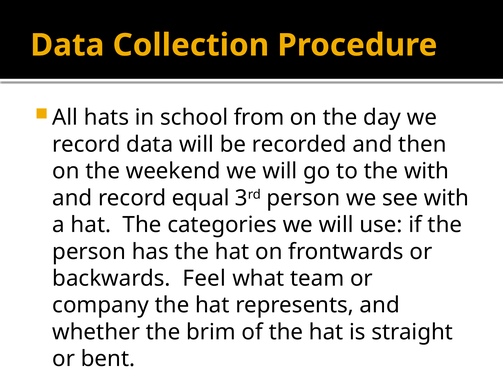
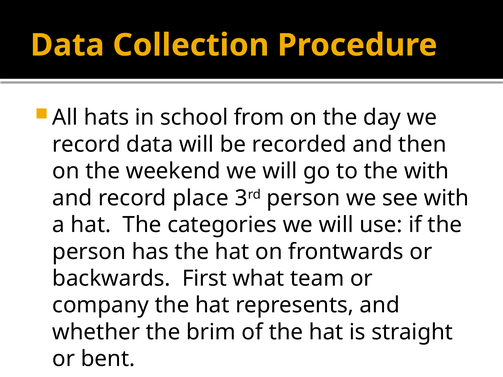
equal: equal -> place
Feel: Feel -> First
